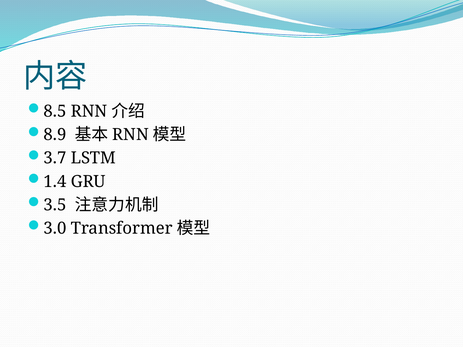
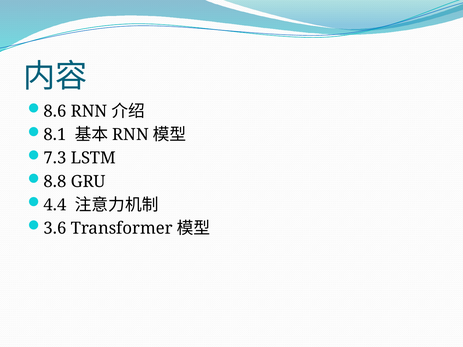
8.5: 8.5 -> 8.6
8.9: 8.9 -> 8.1
3.7: 3.7 -> 7.3
1.4: 1.4 -> 8.8
3.5: 3.5 -> 4.4
3.0: 3.0 -> 3.6
